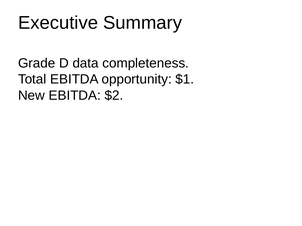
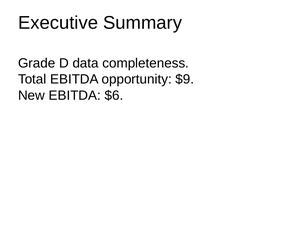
$1: $1 -> $9
$2: $2 -> $6
